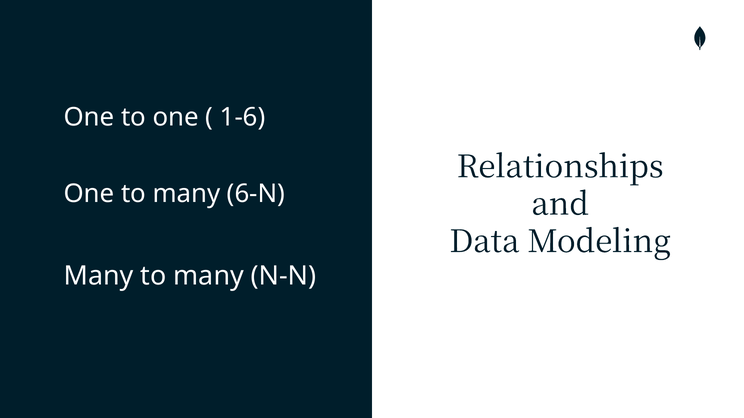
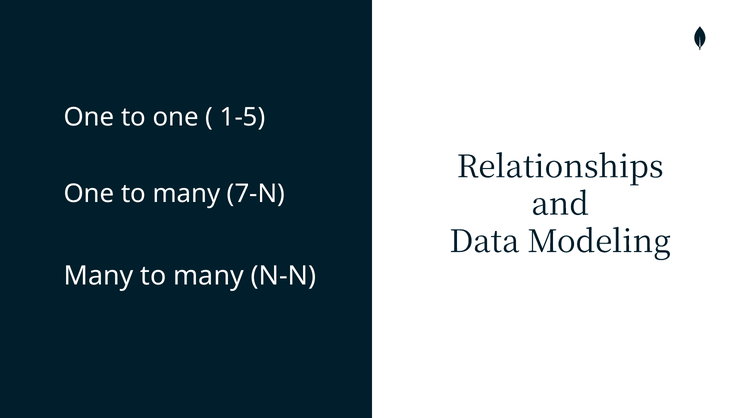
1-6: 1-6 -> 1-5
6-N: 6-N -> 7-N
